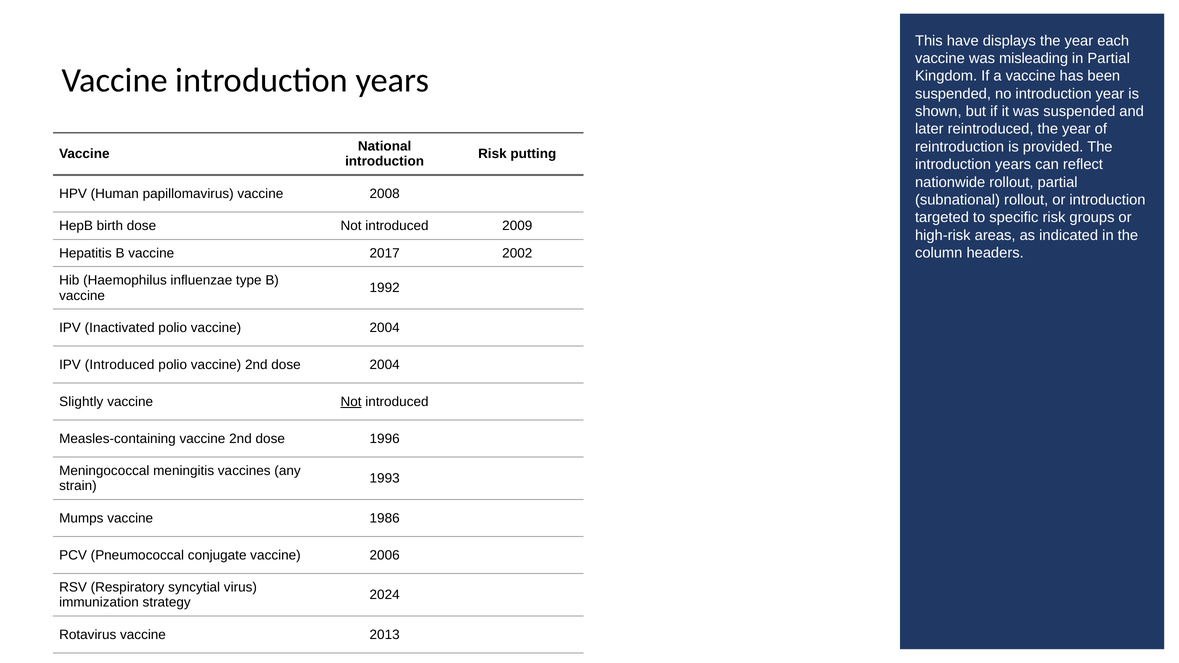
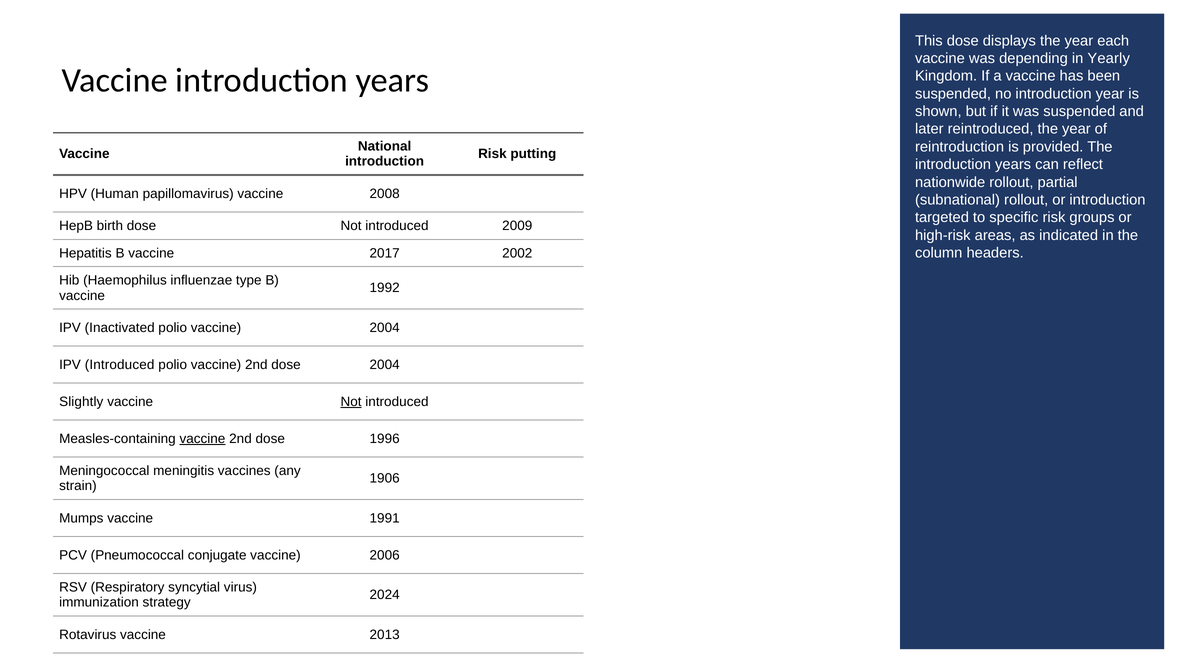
This have: have -> dose
misleading: misleading -> depending
in Partial: Partial -> Yearly
vaccine at (202, 439) underline: none -> present
1993: 1993 -> 1906
1986: 1986 -> 1991
